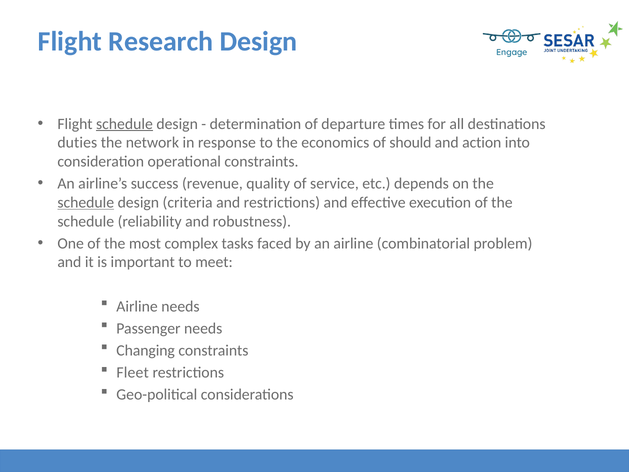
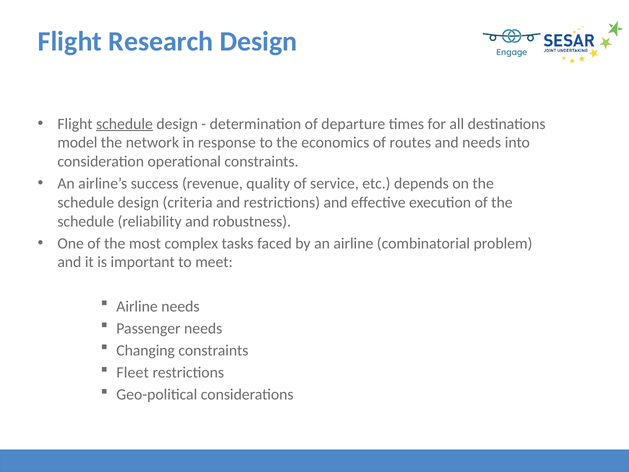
duties: duties -> model
should: should -> routes
and action: action -> needs
schedule at (86, 202) underline: present -> none
